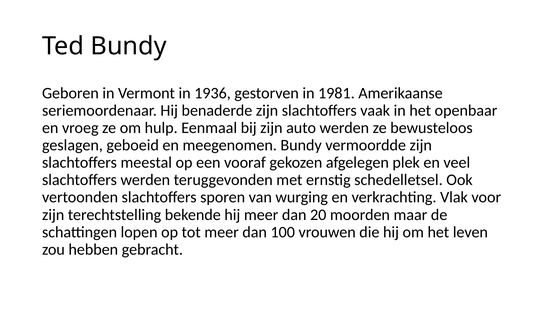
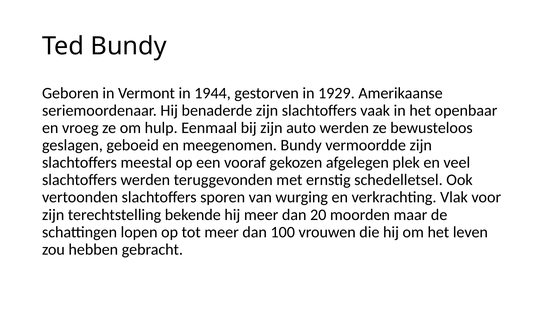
1936: 1936 -> 1944
1981: 1981 -> 1929
